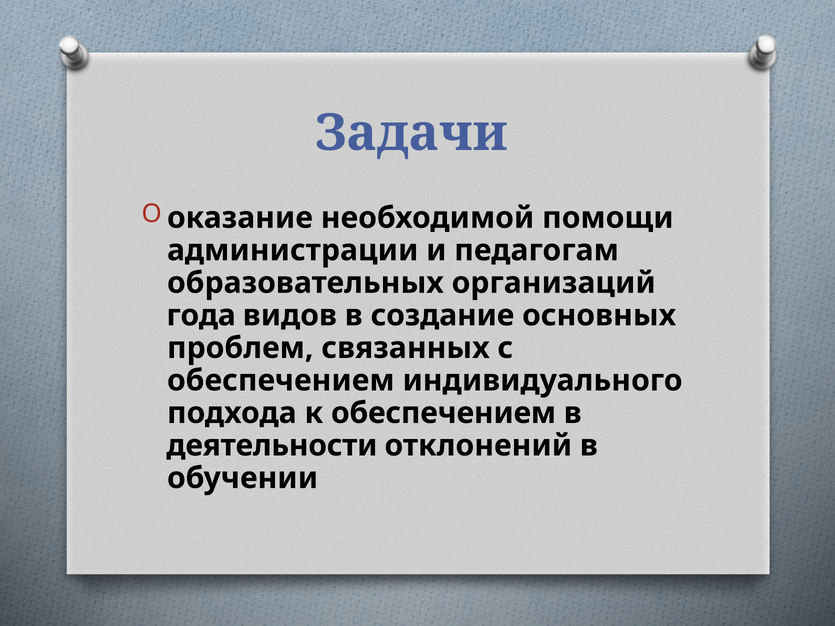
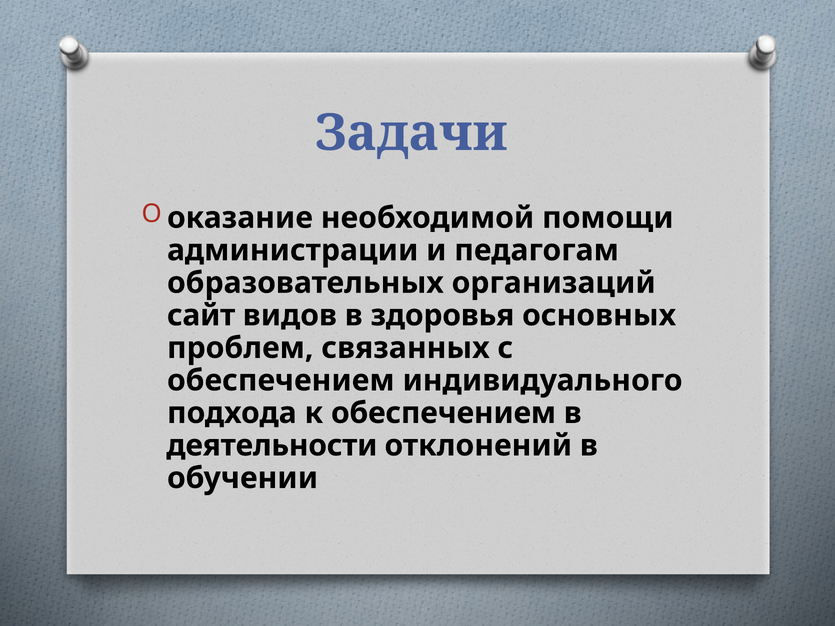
года: года -> сайт
создание: создание -> здоровья
